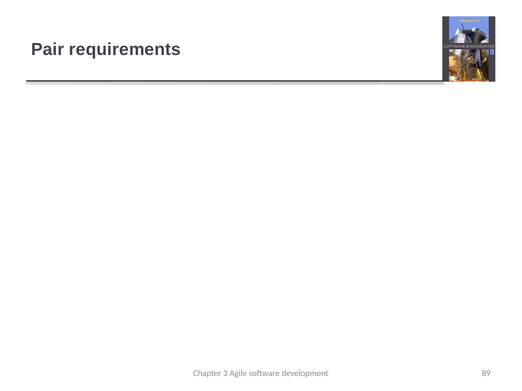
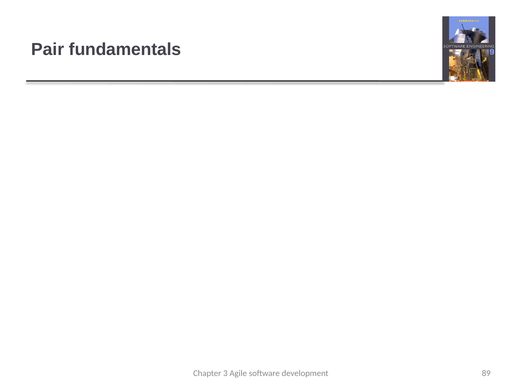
requirements: requirements -> fundamentals
